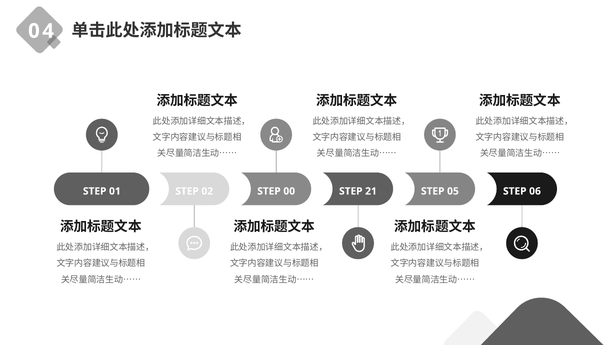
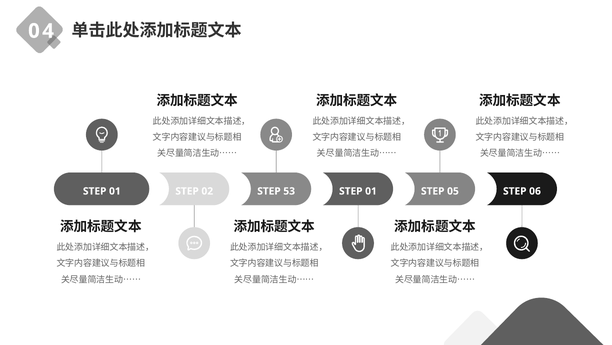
00: 00 -> 53
21 at (371, 191): 21 -> 01
